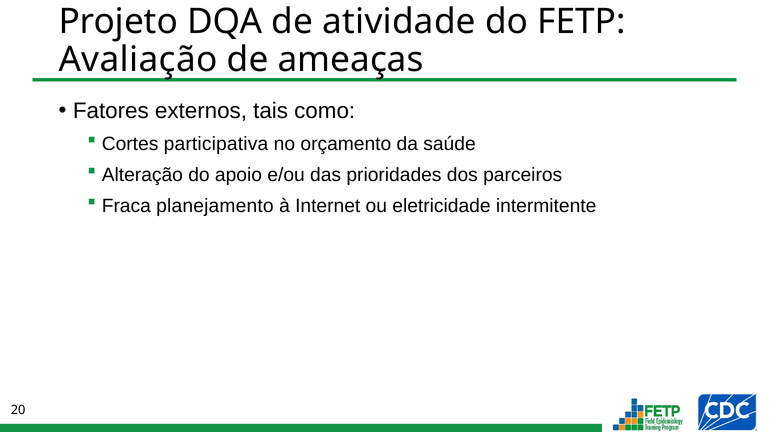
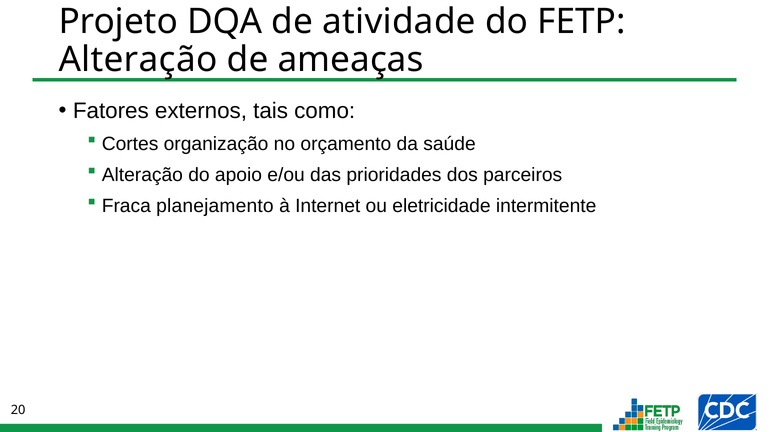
Avaliação at (138, 60): Avaliação -> Alteração
participativa: participativa -> organização
